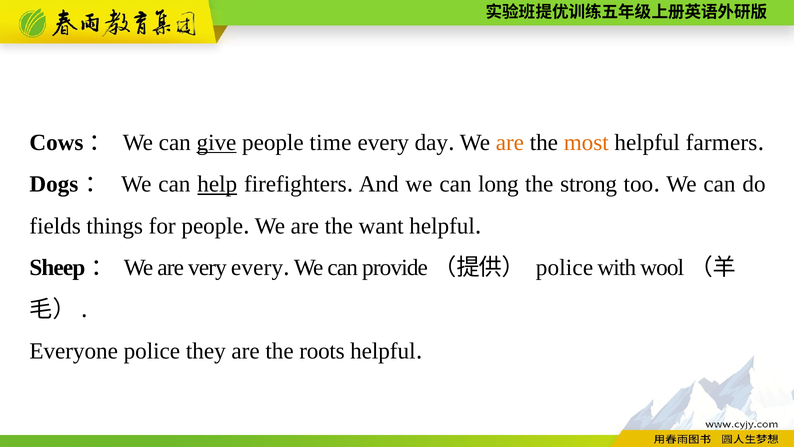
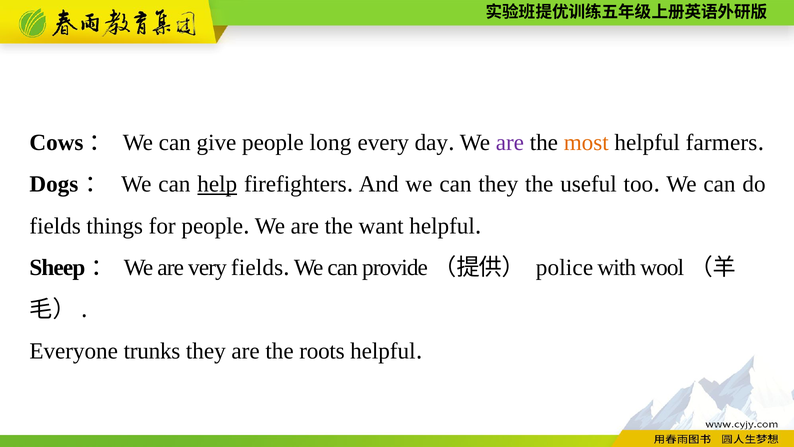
give underline: present -> none
time: time -> long
are at (510, 142) colour: orange -> purple
can long: long -> they
strong: strong -> useful
very every: every -> fields
Everyone police: police -> trunks
